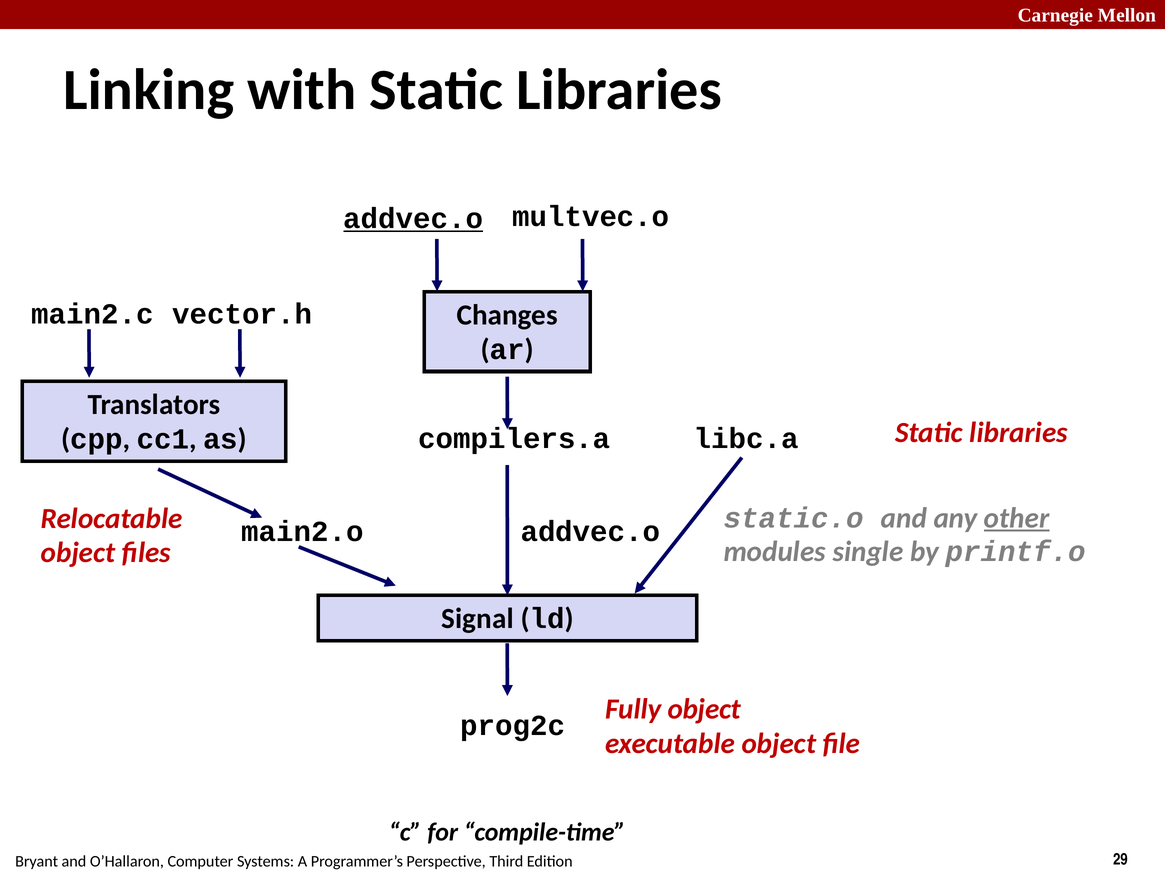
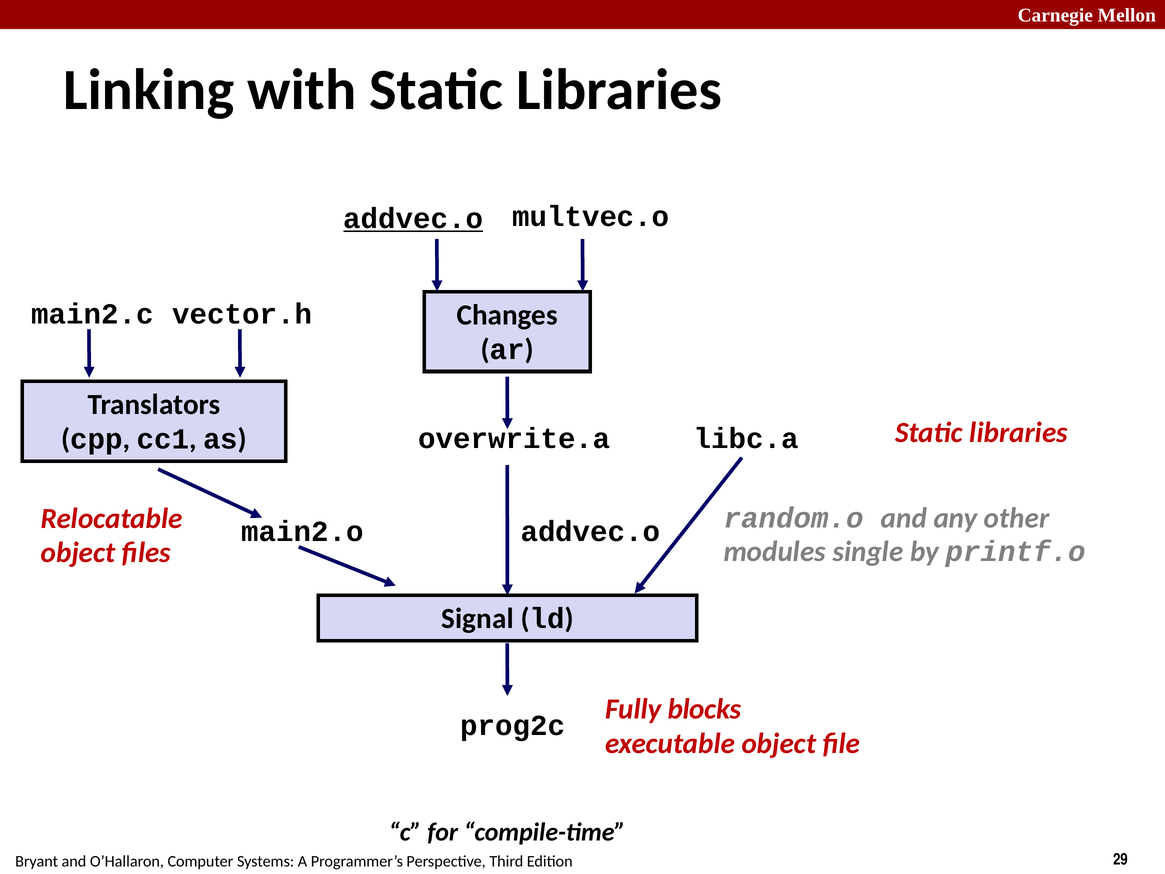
compilers.a: compilers.a -> overwrite.a
static.o: static.o -> random.o
other underline: present -> none
Fully object: object -> blocks
